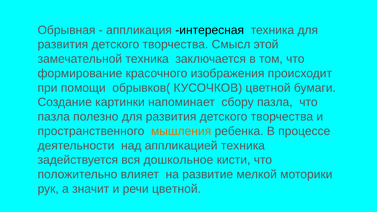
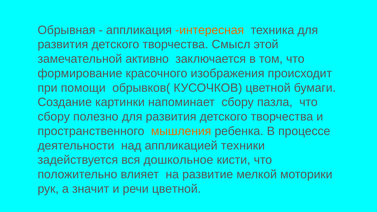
интересная colour: black -> orange
замечательной техника: техника -> активно
пазла at (54, 117): пазла -> сбору
аппликацией техника: техника -> техники
